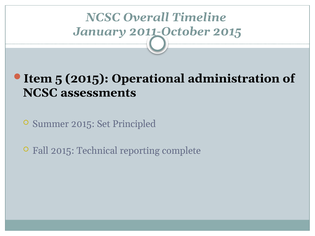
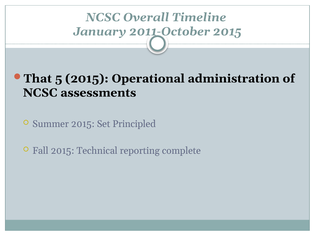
Item: Item -> That
